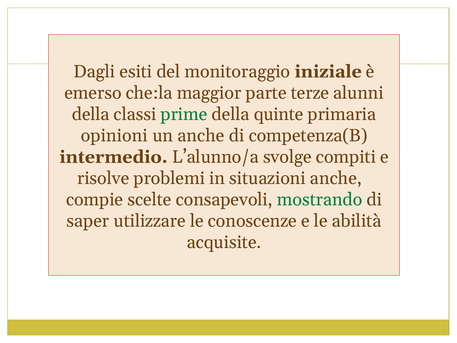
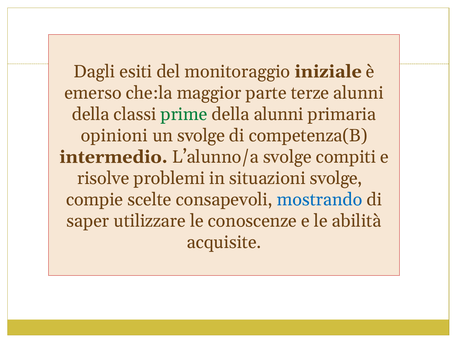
della quinte: quinte -> alunni
un anche: anche -> svolge
situazioni anche: anche -> svolge
mostrando colour: green -> blue
